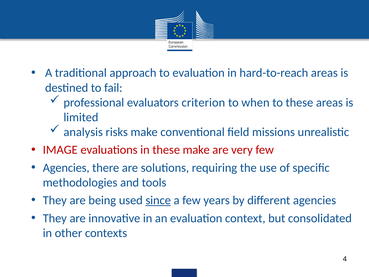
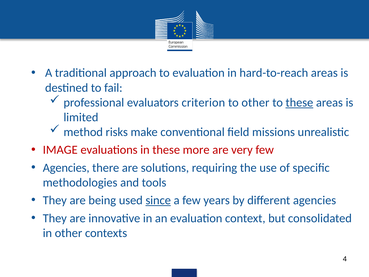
to when: when -> other
these at (299, 102) underline: none -> present
analysis: analysis -> method
these make: make -> more
